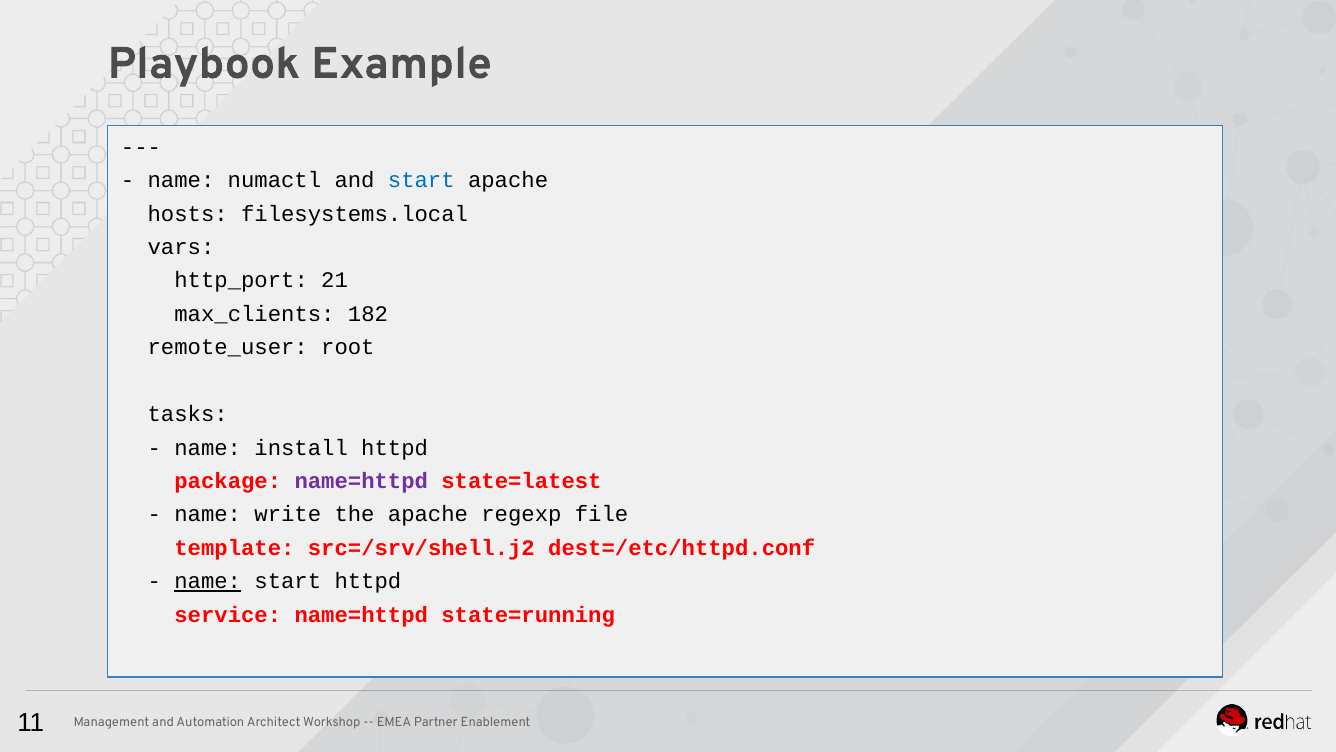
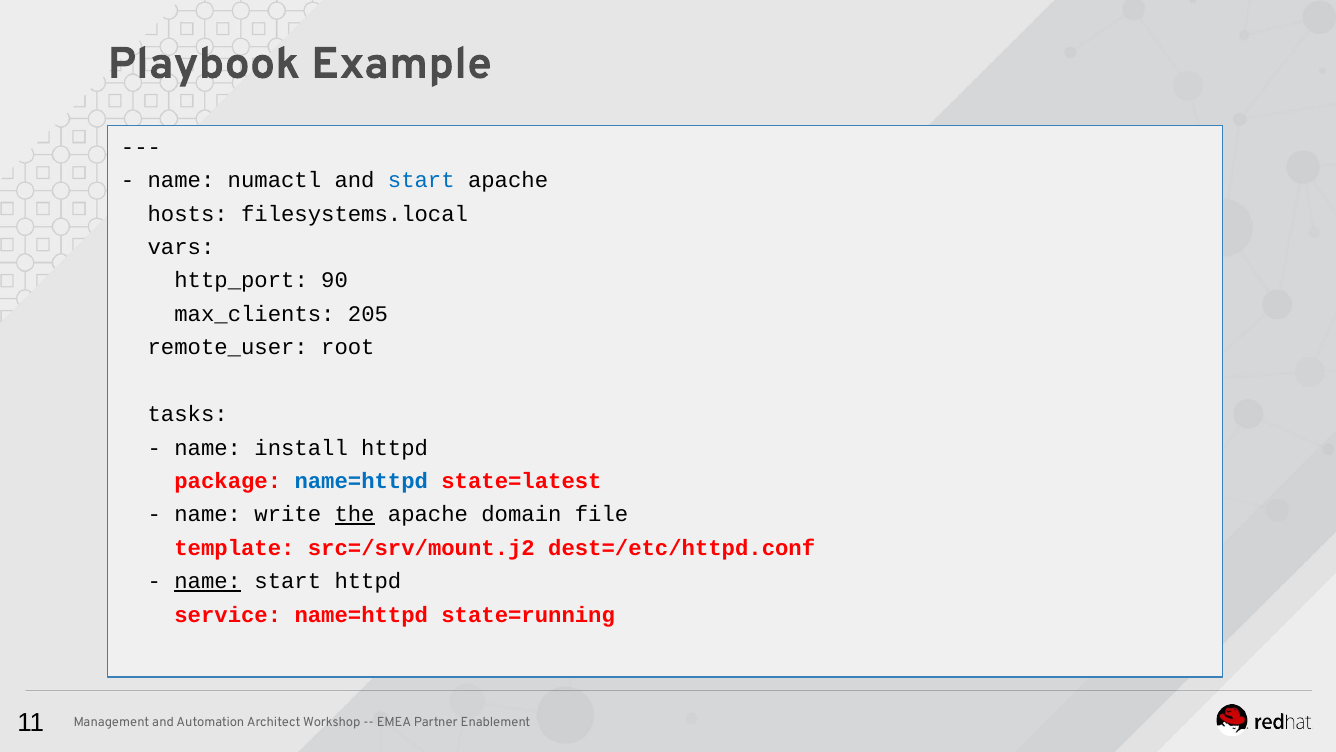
21: 21 -> 90
182: 182 -> 205
name=httpd at (361, 481) colour: purple -> blue
the underline: none -> present
regexp: regexp -> domain
src=/srv/shell.j2: src=/srv/shell.j2 -> src=/srv/mount.j2
